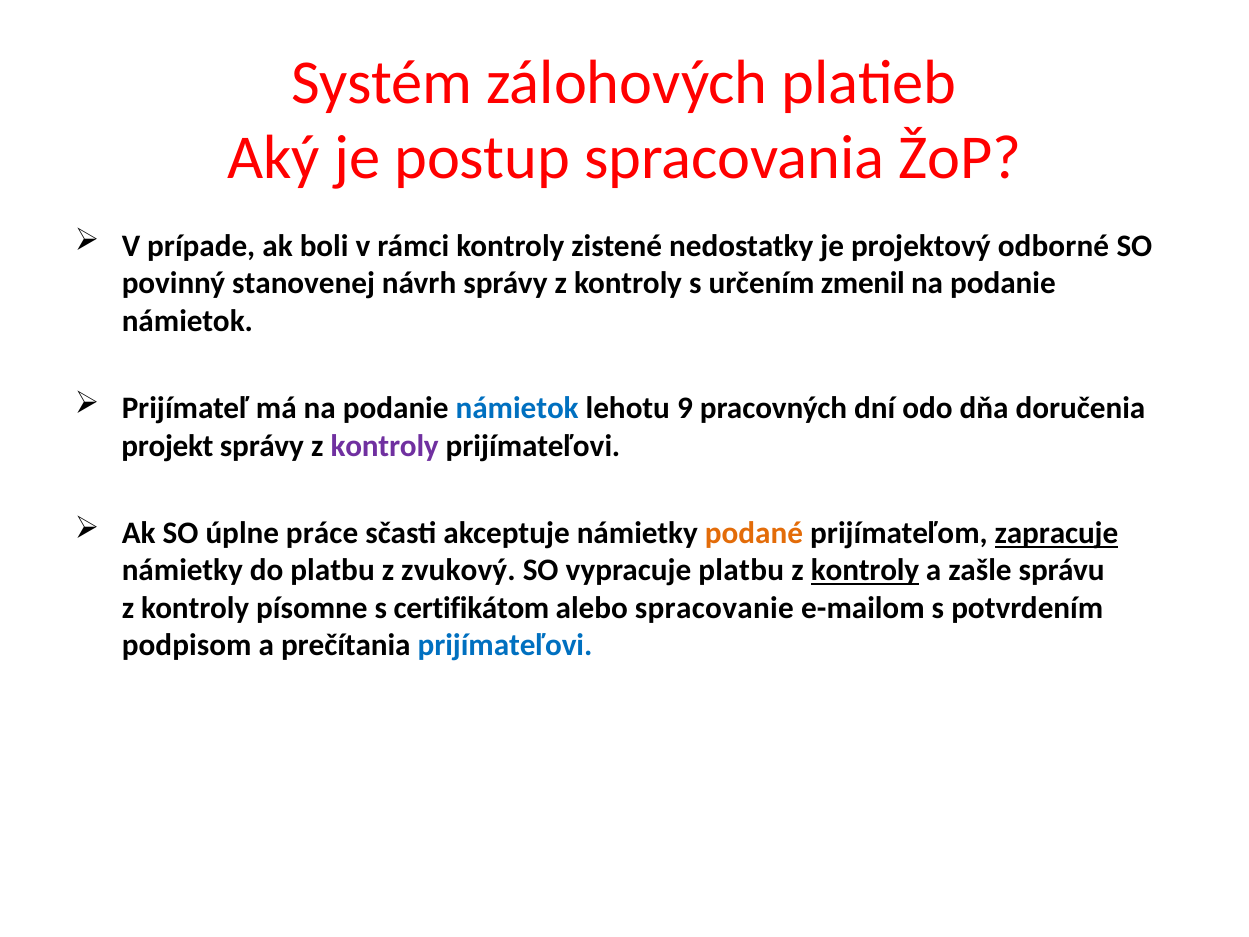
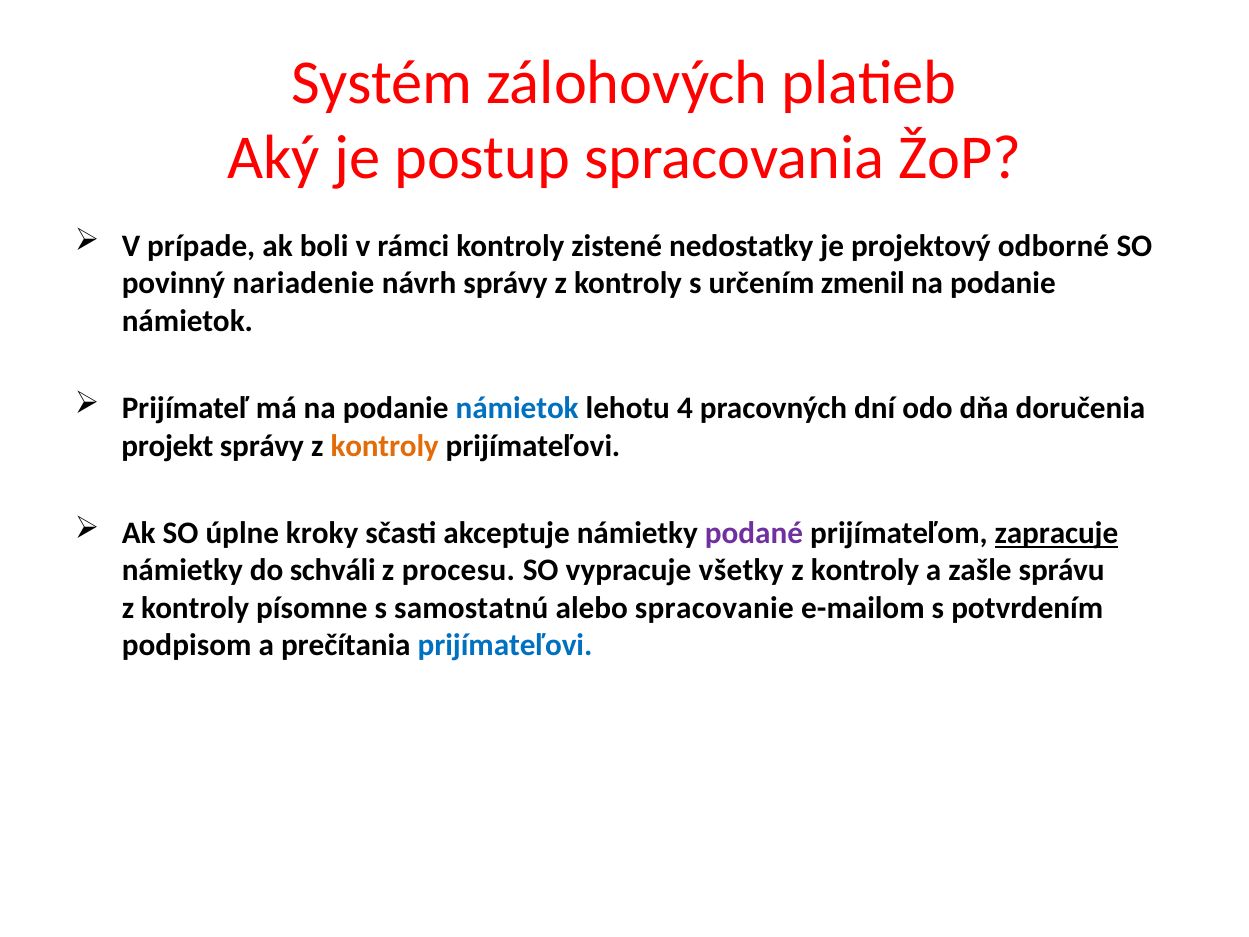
stanovenej: stanovenej -> nariadenie
9: 9 -> 4
kontroly at (385, 446) colour: purple -> orange
práce: práce -> kroky
podané colour: orange -> purple
do platbu: platbu -> schváli
zvukový: zvukový -> procesu
vypracuje platbu: platbu -> všetky
kontroly at (865, 570) underline: present -> none
certifikátom: certifikátom -> samostatnú
